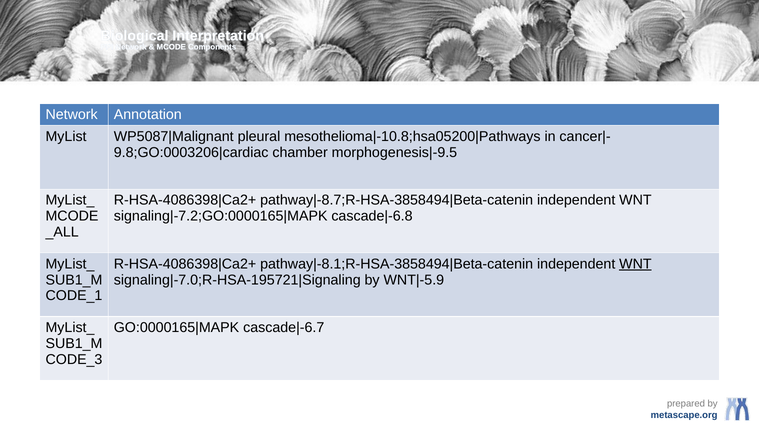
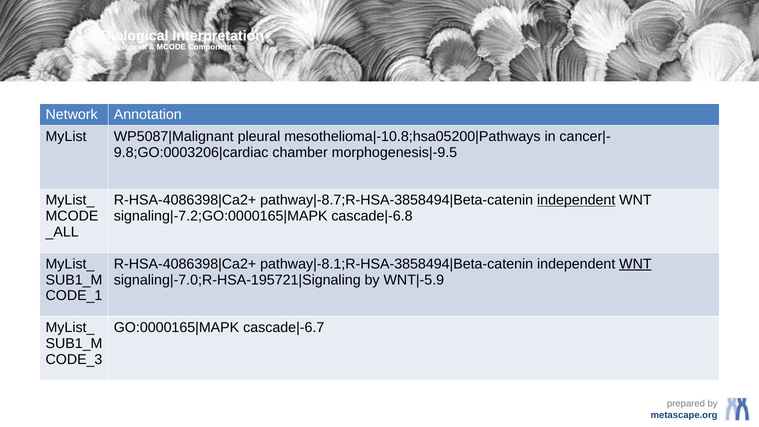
independent at (576, 200) underline: none -> present
